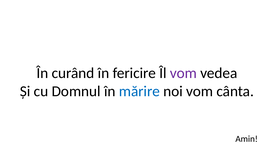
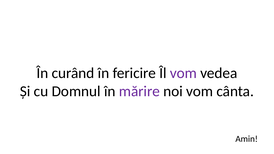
mărire colour: blue -> purple
